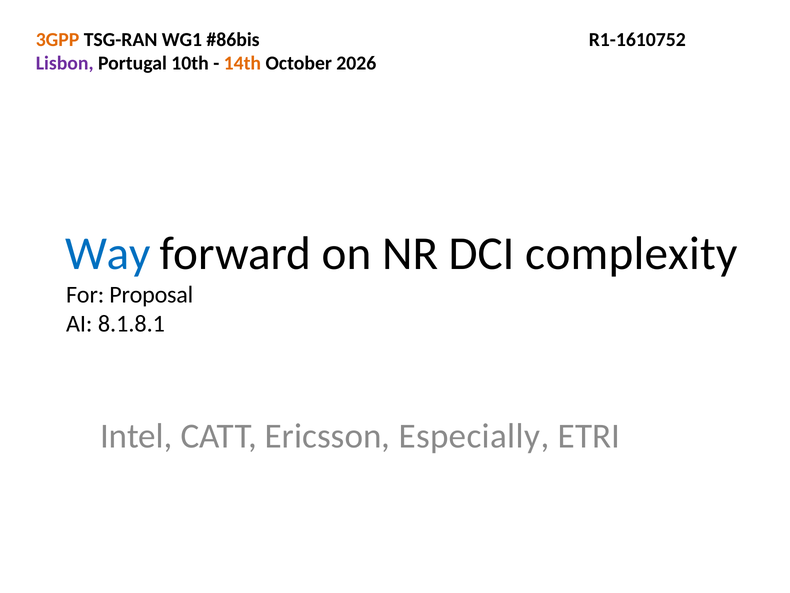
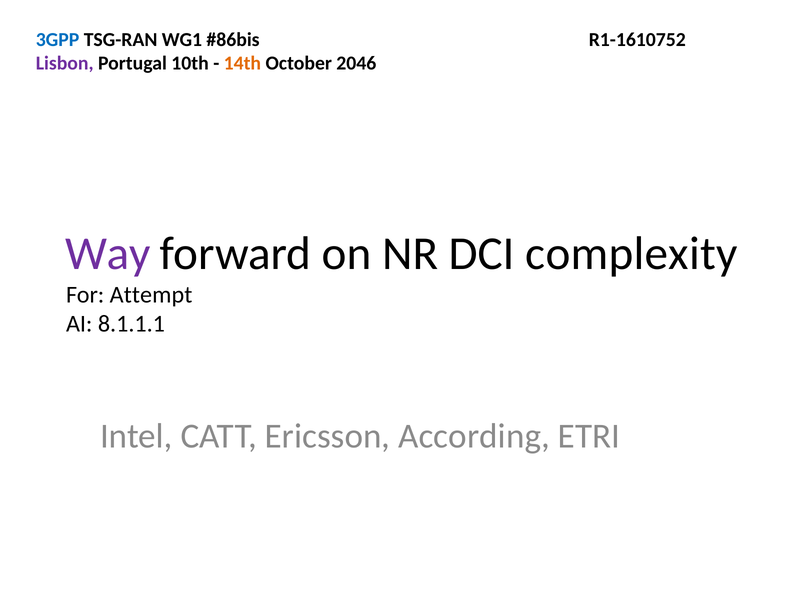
3GPP colour: orange -> blue
2026: 2026 -> 2046
Way colour: blue -> purple
Proposal: Proposal -> Attempt
8.1.8.1: 8.1.8.1 -> 8.1.1.1
Especially: Especially -> According
